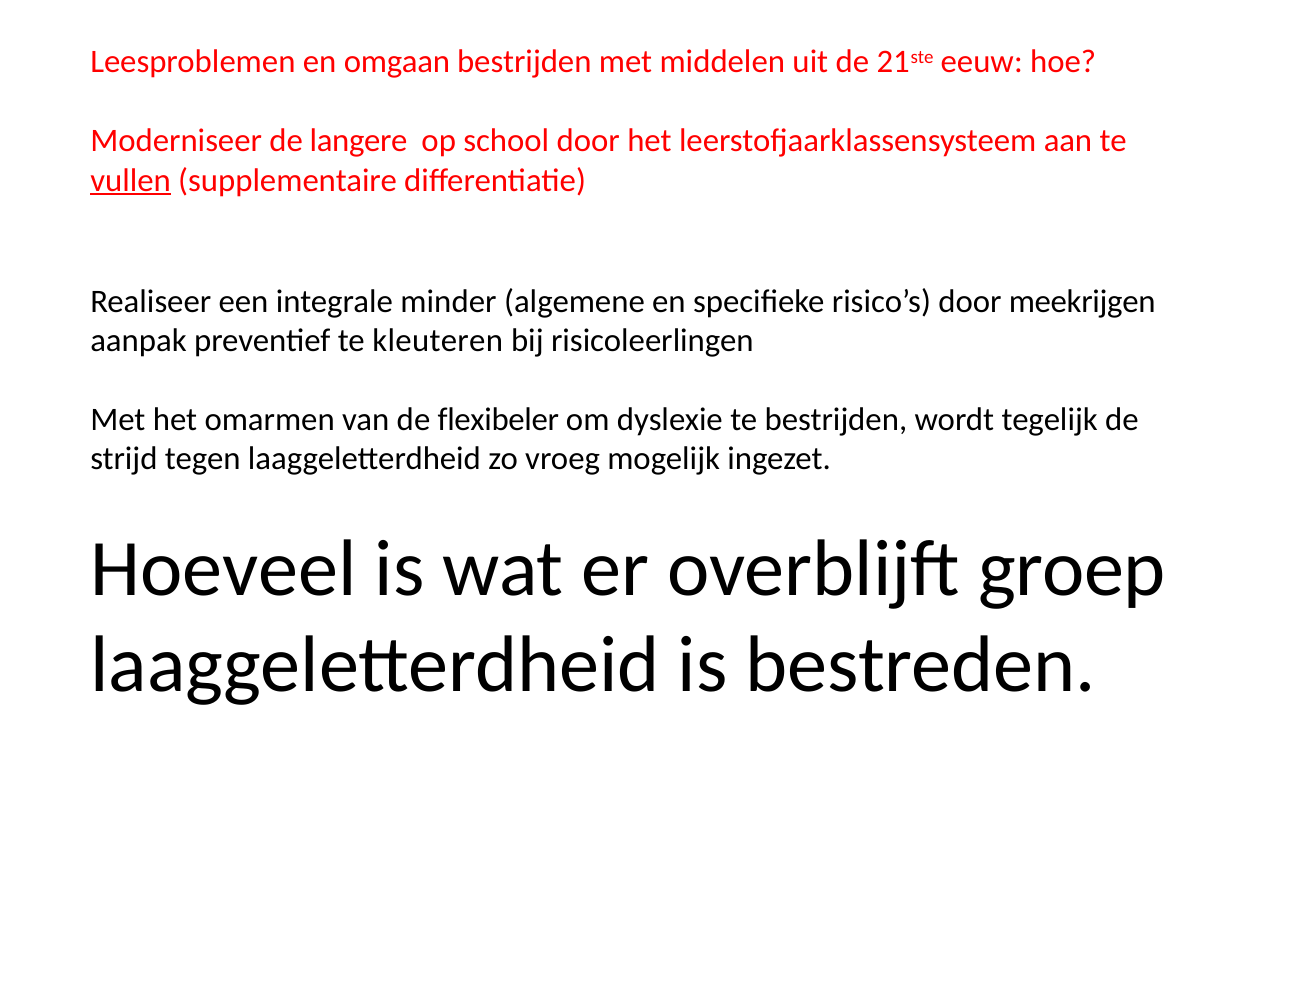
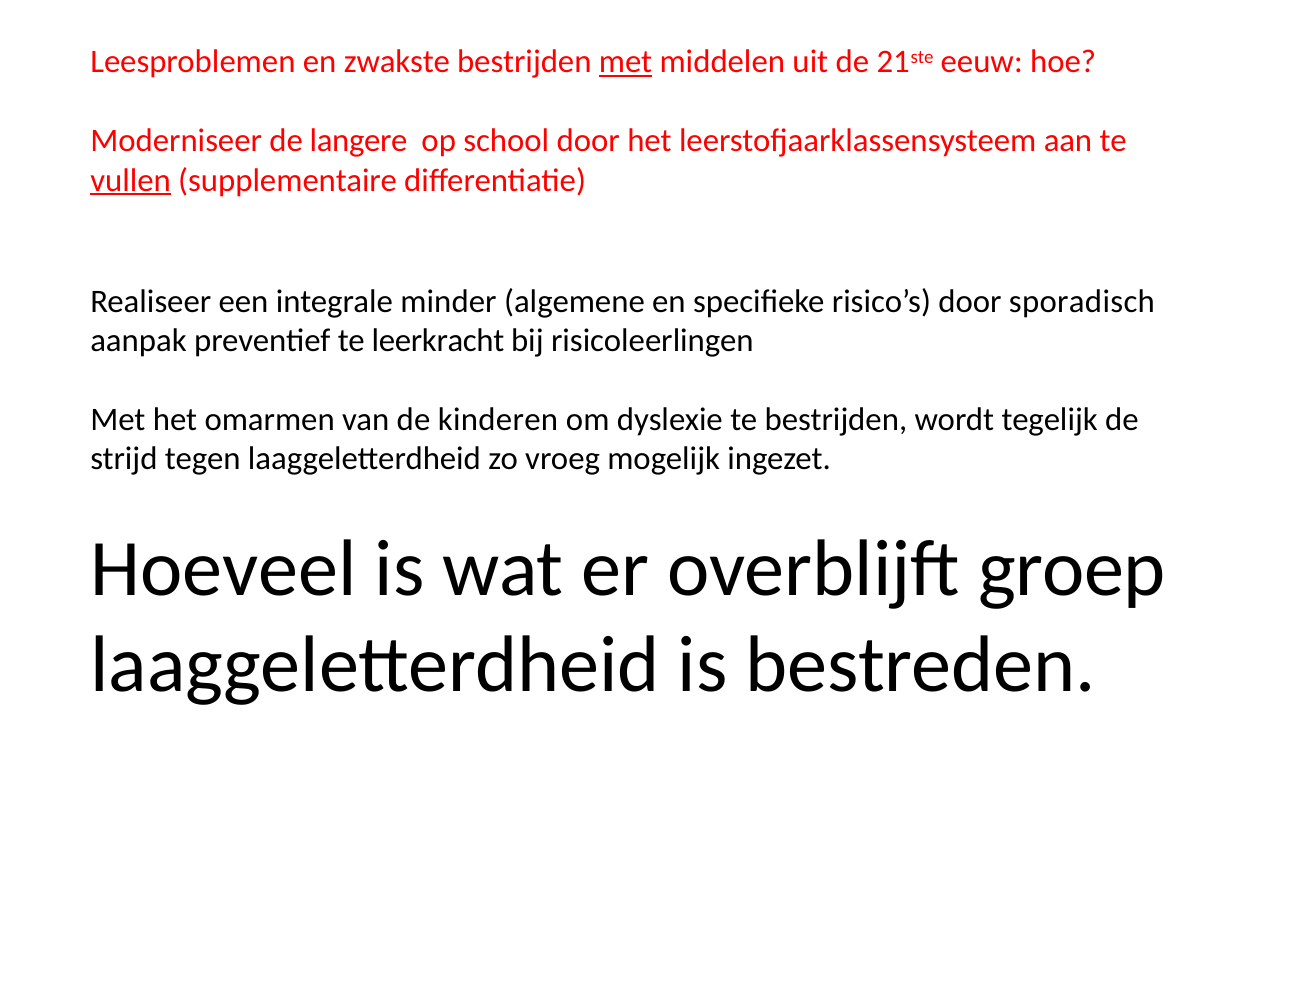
omgaan: omgaan -> zwakste
met at (626, 62) underline: none -> present
meekrijgen: meekrijgen -> sporadisch
kleuteren: kleuteren -> leerkracht
flexibeler: flexibeler -> kinderen
